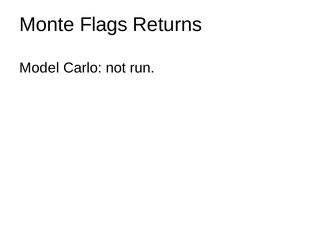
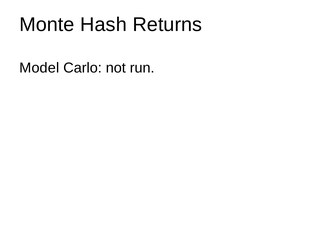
Flags: Flags -> Hash
